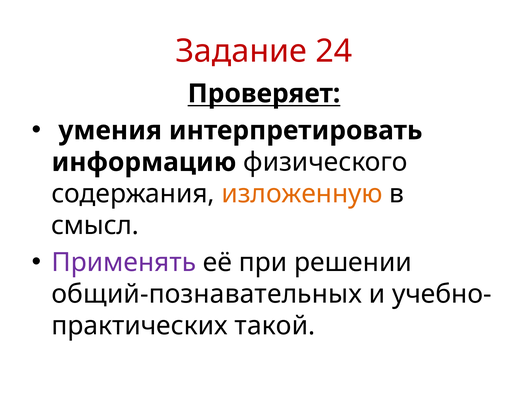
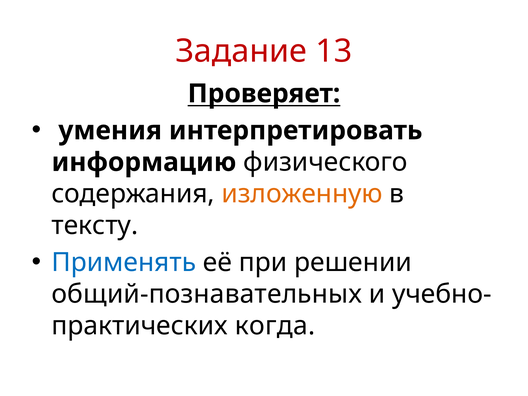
24: 24 -> 13
смысл: смысл -> тексту
Применять colour: purple -> blue
такой: такой -> когда
